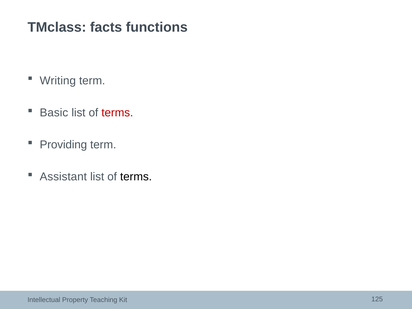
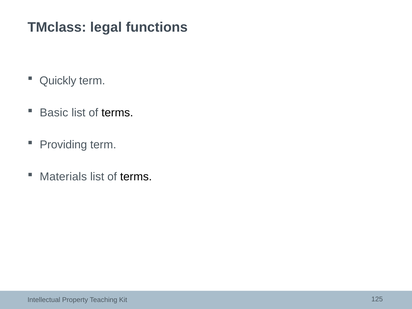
facts: facts -> legal
Writing: Writing -> Quickly
terms at (117, 113) colour: red -> black
Assistant: Assistant -> Materials
